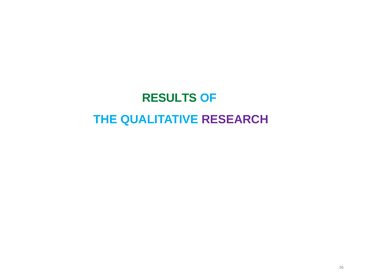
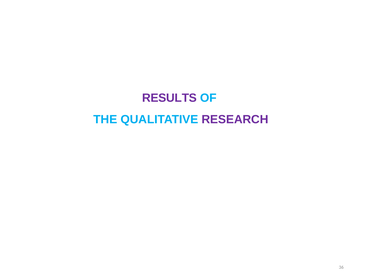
RESULTS colour: green -> purple
